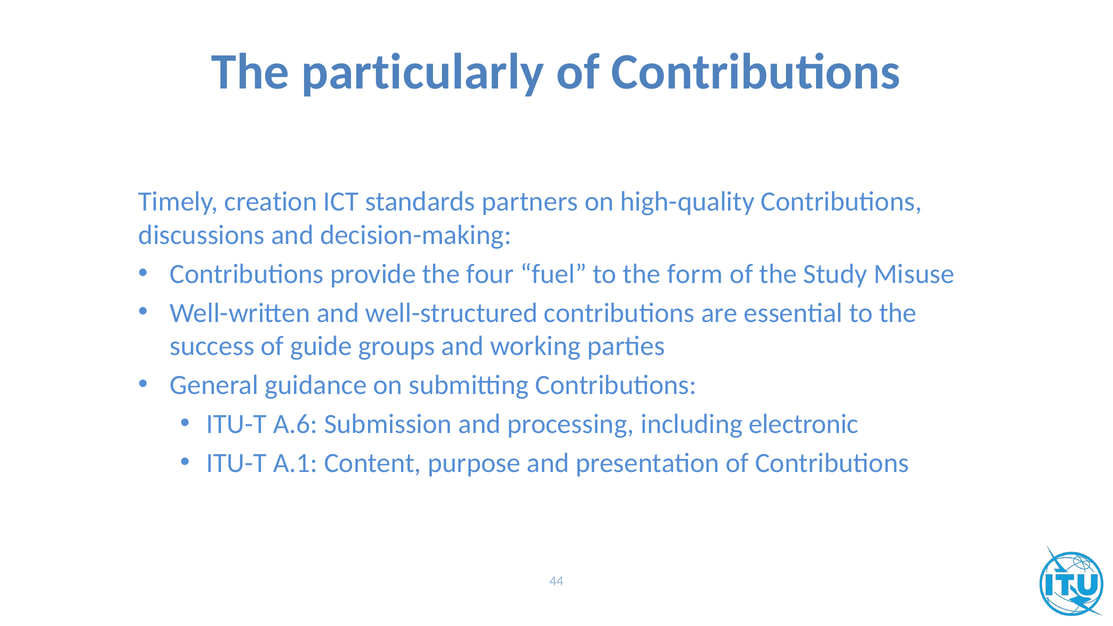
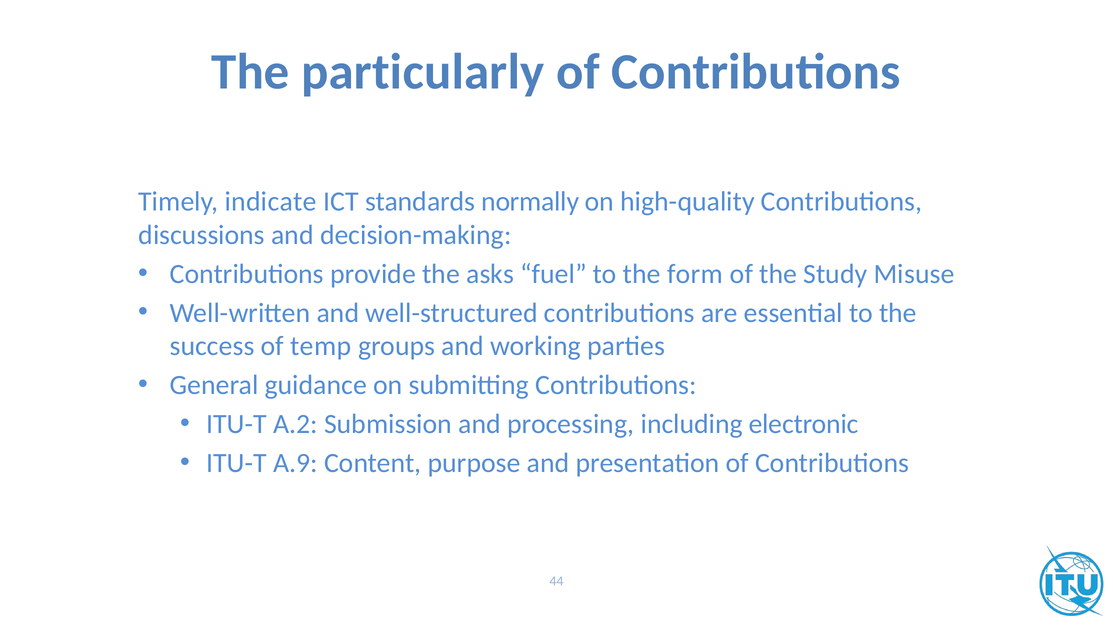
creation: creation -> indicate
partners: partners -> normally
four: four -> asks
guide: guide -> temp
A.6: A.6 -> A.2
A.1: A.1 -> A.9
